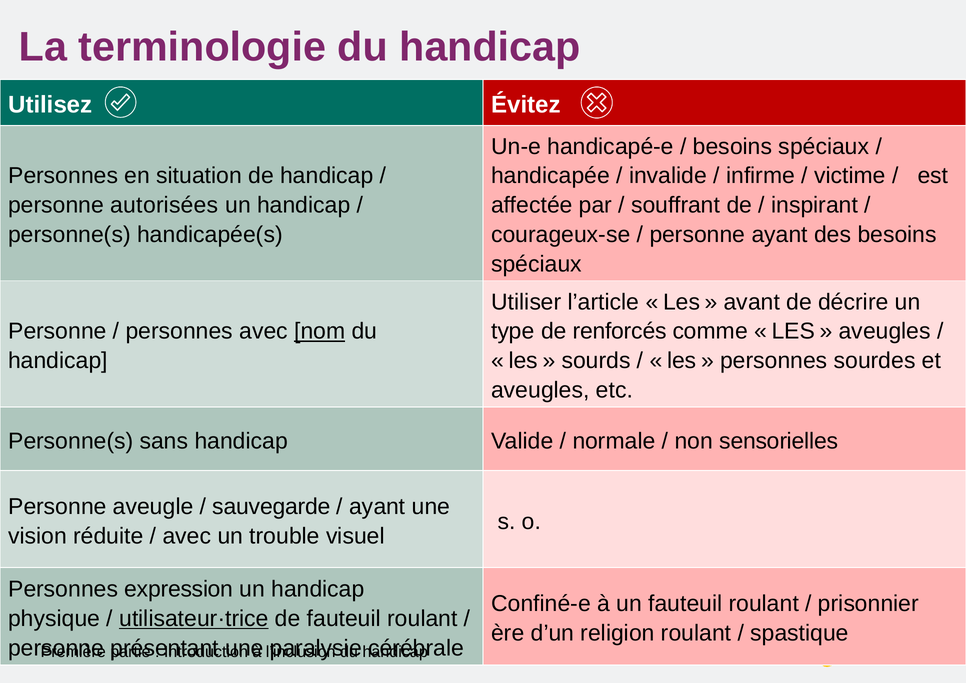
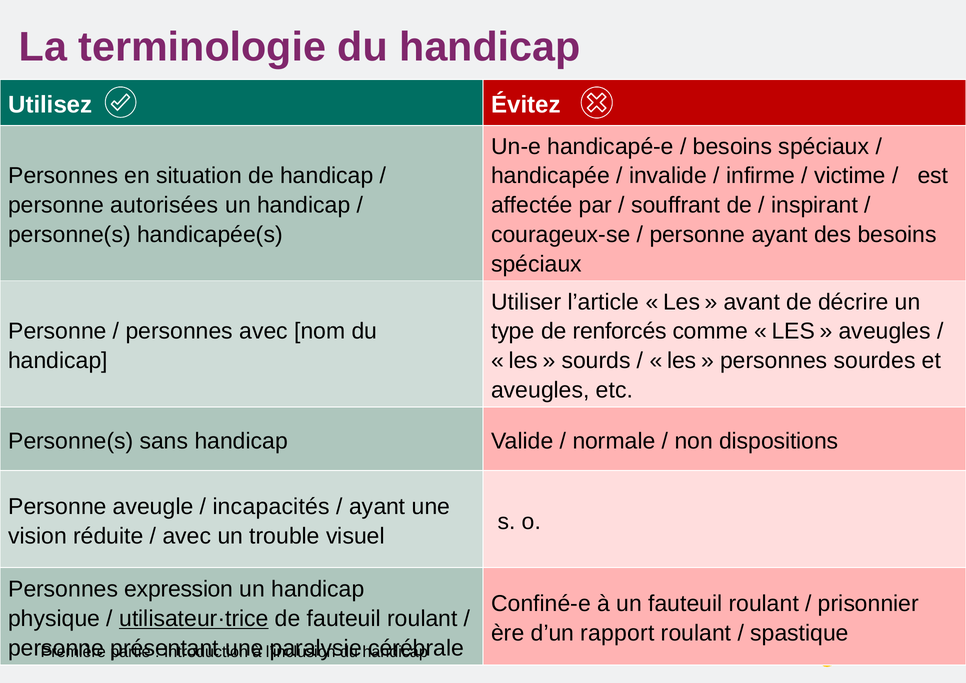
nom underline: present -> none
sensorielles: sensorielles -> dispositions
sauvegarde: sauvegarde -> incapacités
religion: religion -> rapport
